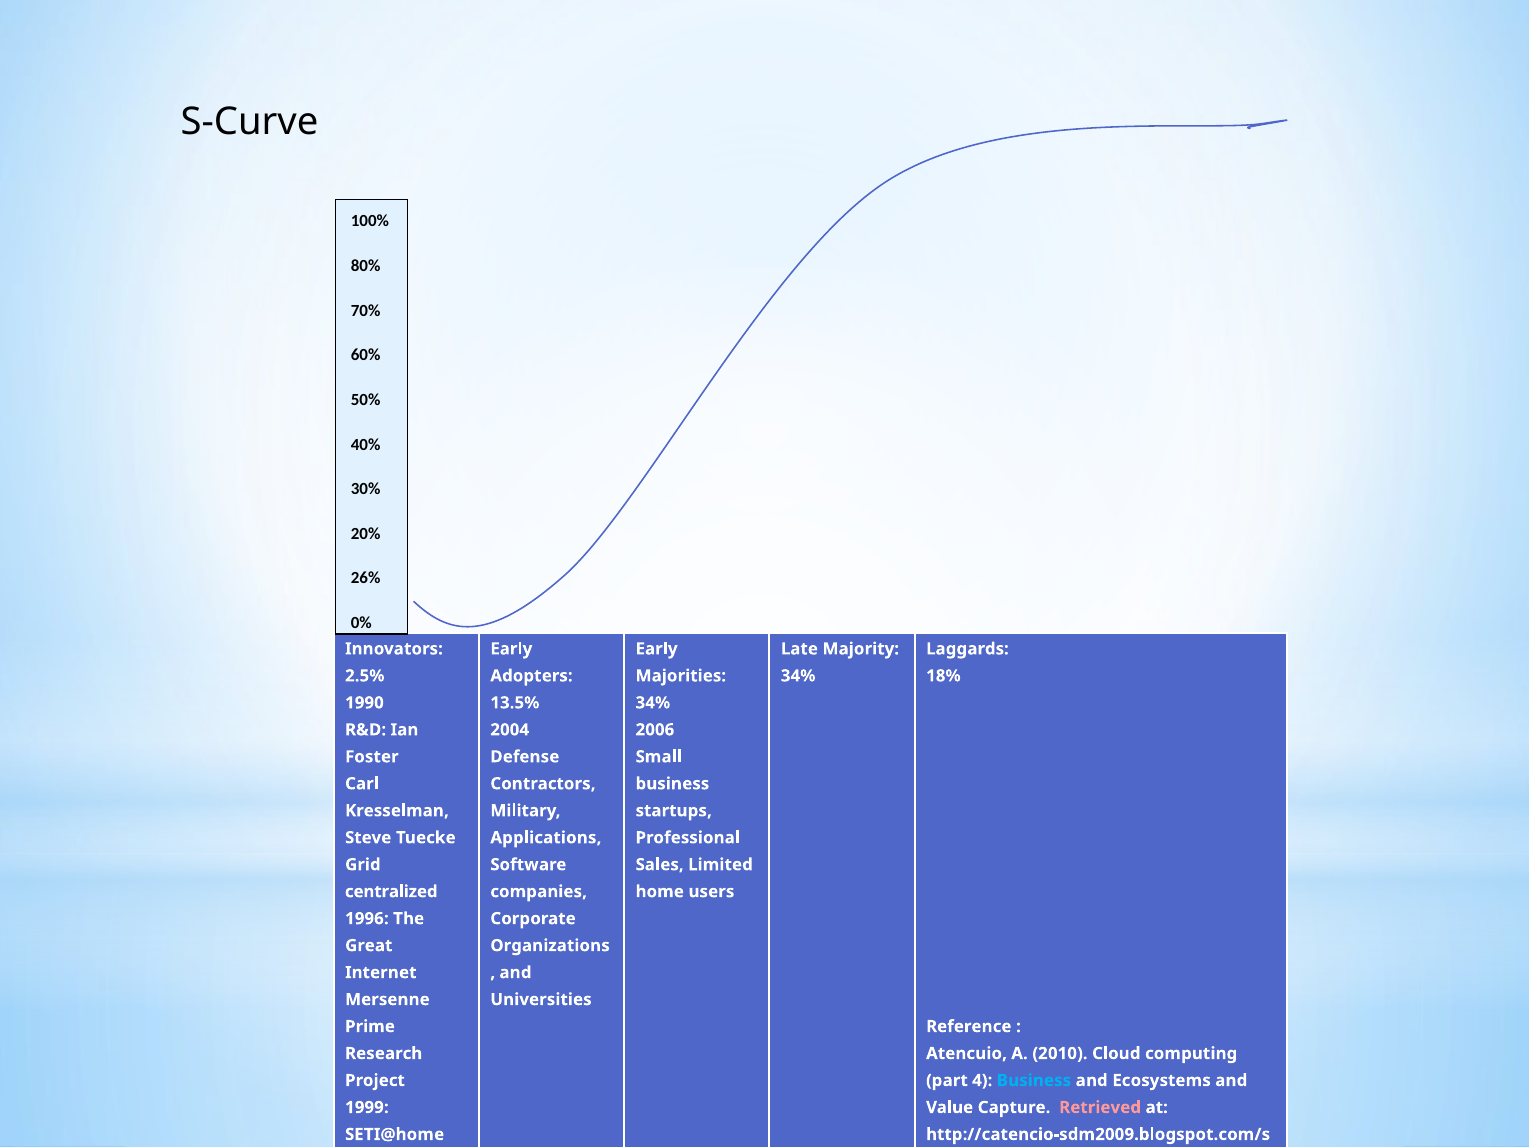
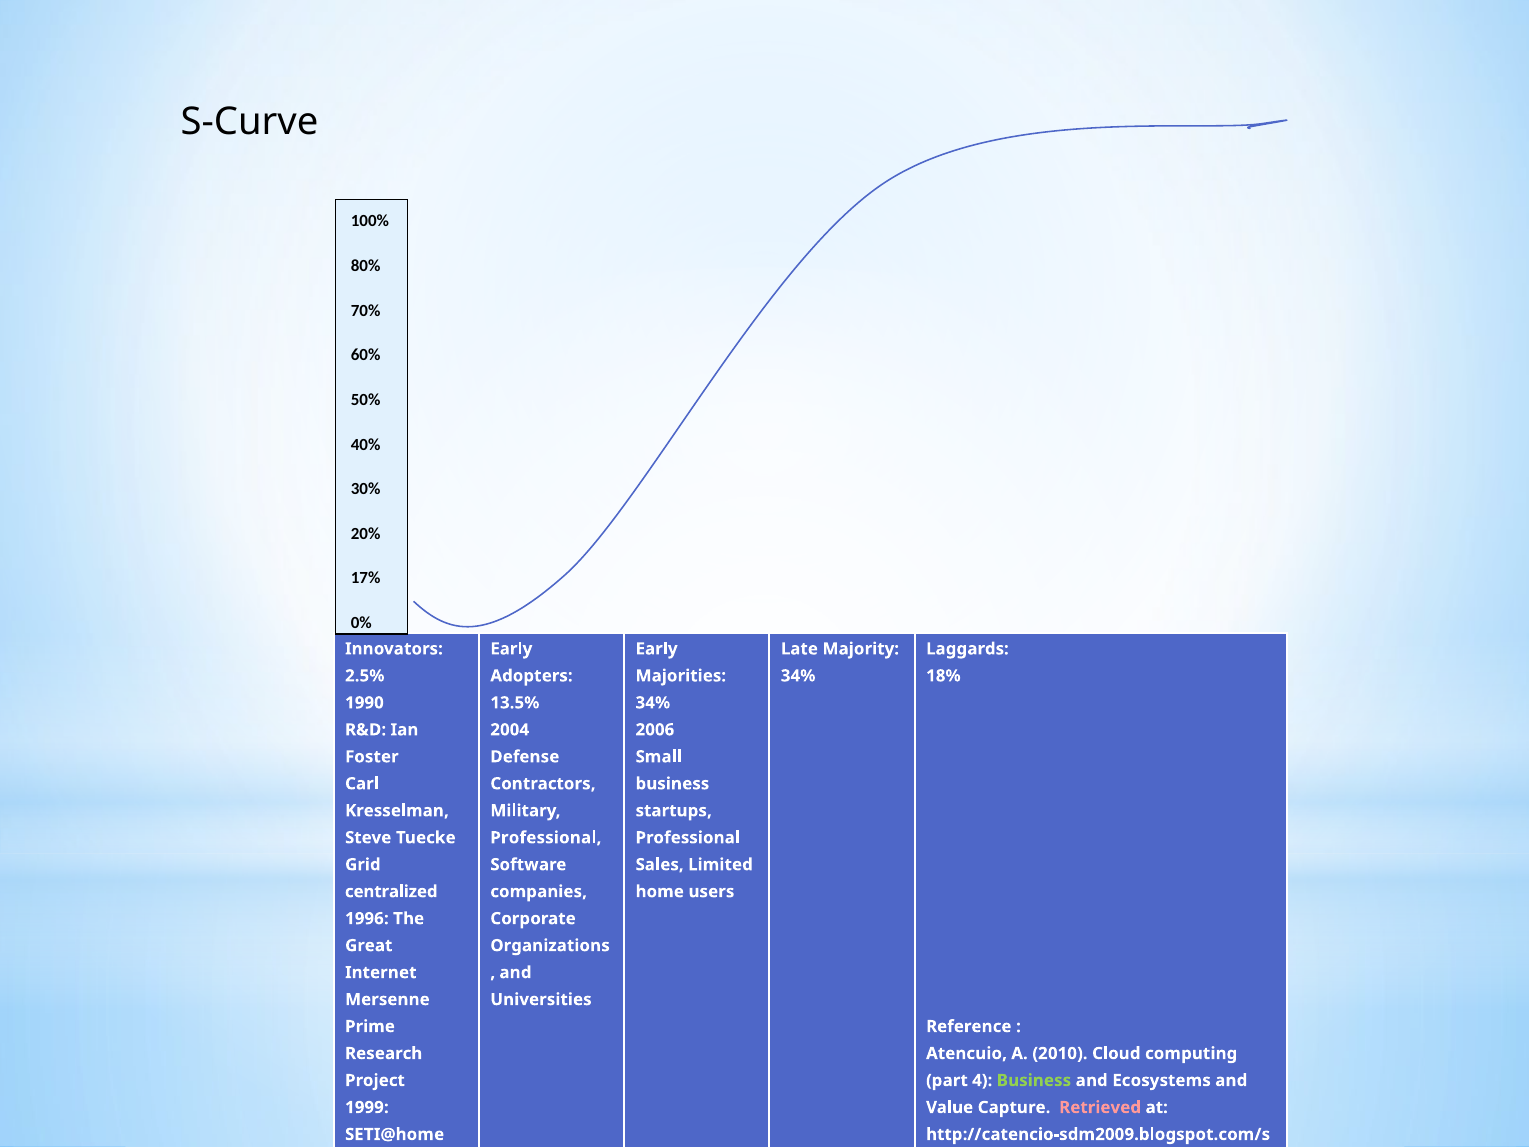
26%: 26% -> 17%
Applications at (546, 838): Applications -> Professional
Business at (1034, 1080) colour: light blue -> light green
